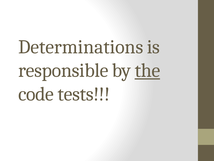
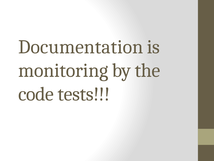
Determinations: Determinations -> Documentation
responsible: responsible -> monitoring
the underline: present -> none
